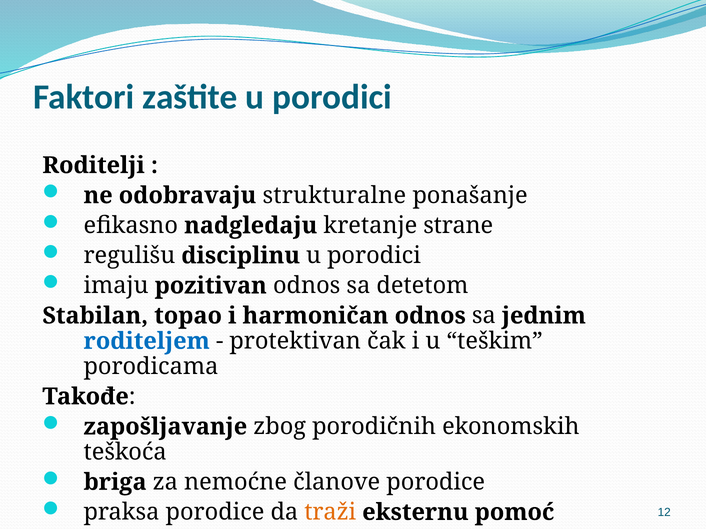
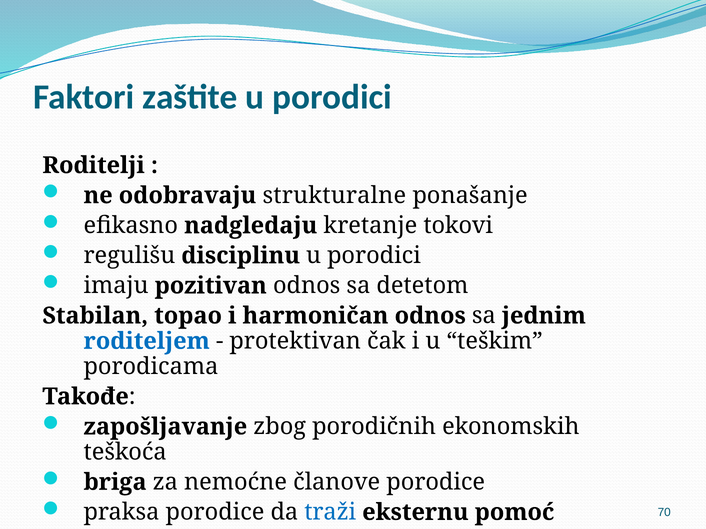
strane: strane -> tokovi
traži colour: orange -> blue
12: 12 -> 70
